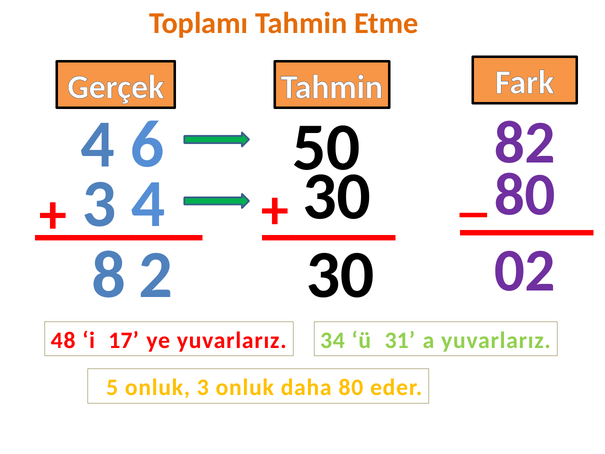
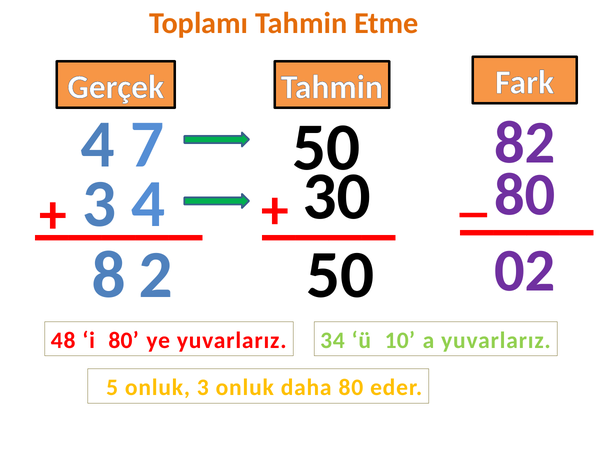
6: 6 -> 7
2 30: 30 -> 50
i 17: 17 -> 80
31: 31 -> 10
